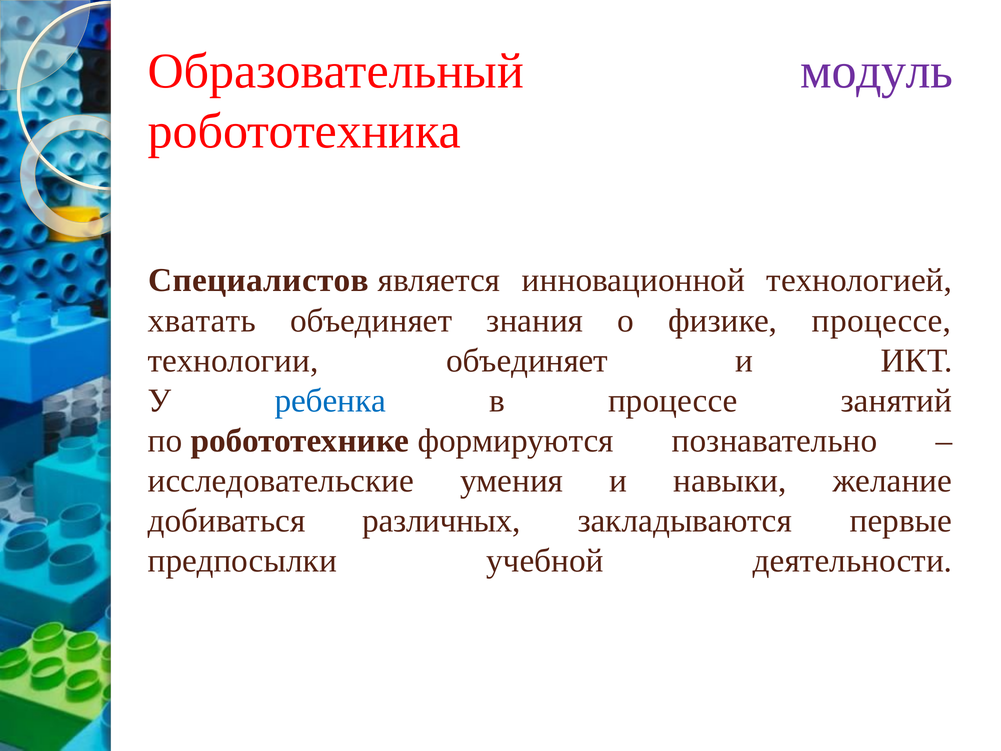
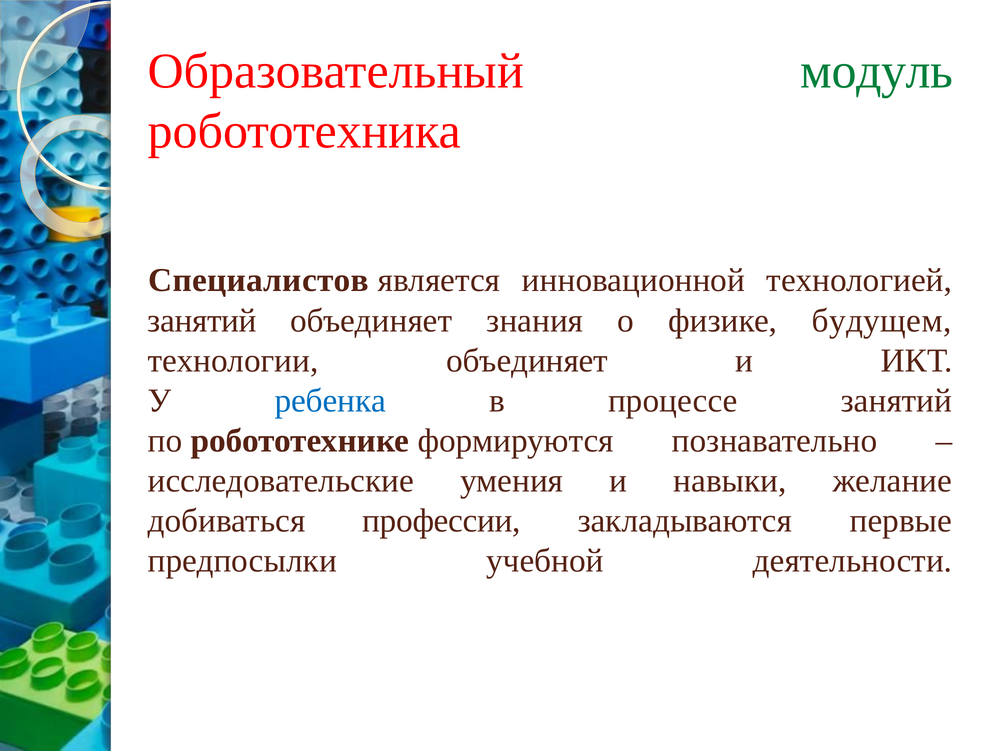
модуль colour: purple -> green
хватать at (202, 320): хватать -> занятий
физике процессе: процессе -> будущем
различных: различных -> профессии
